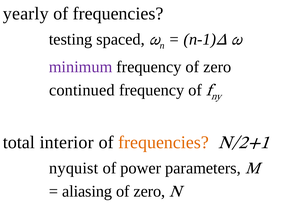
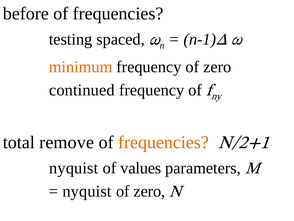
yearly: yearly -> before
minimum colour: purple -> orange
interior: interior -> remove
power: power -> values
aliasing at (87, 191): aliasing -> nyquist
